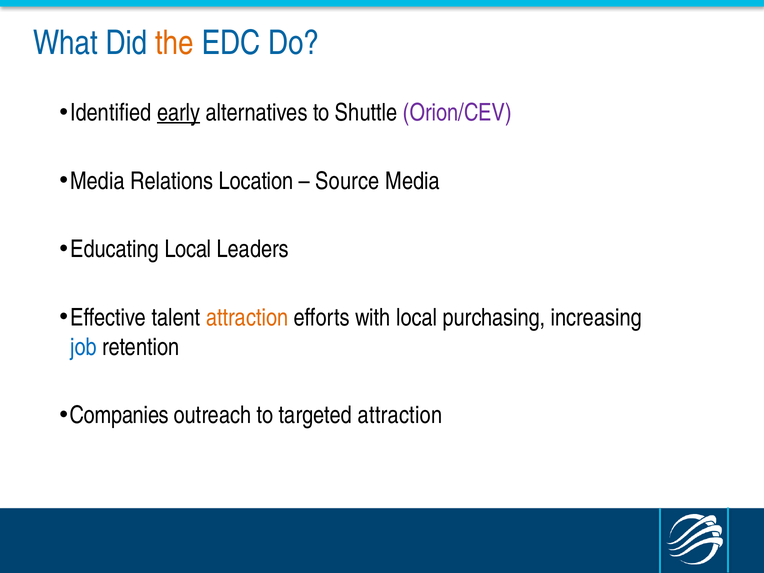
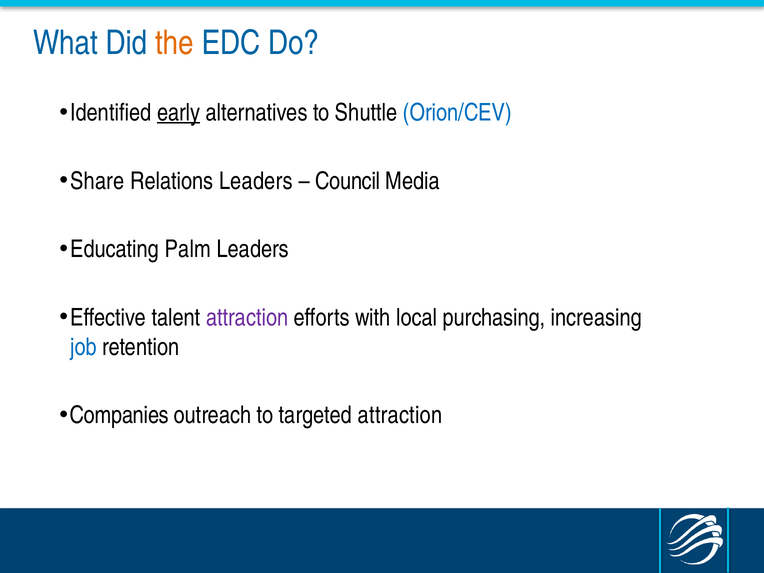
Orion/CEV colour: purple -> blue
Media at (97, 181): Media -> Share
Relations Location: Location -> Leaders
Source: Source -> Council
Educating Local: Local -> Palm
attraction at (247, 318) colour: orange -> purple
